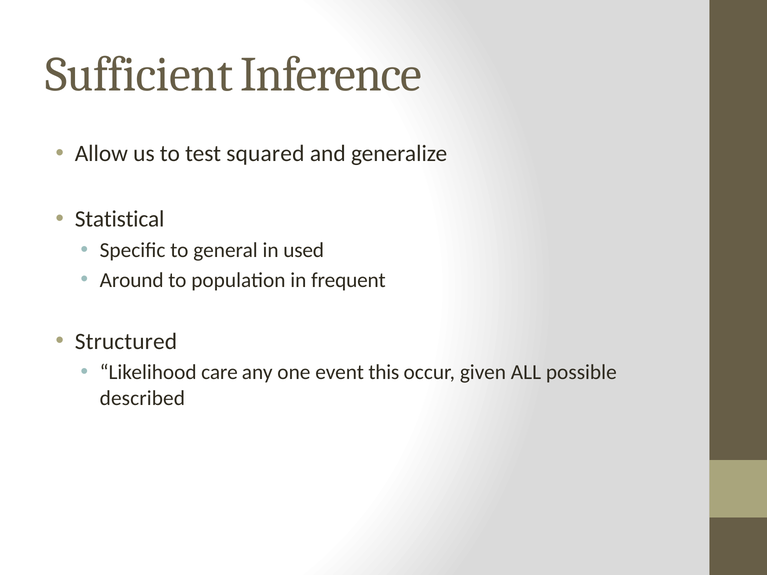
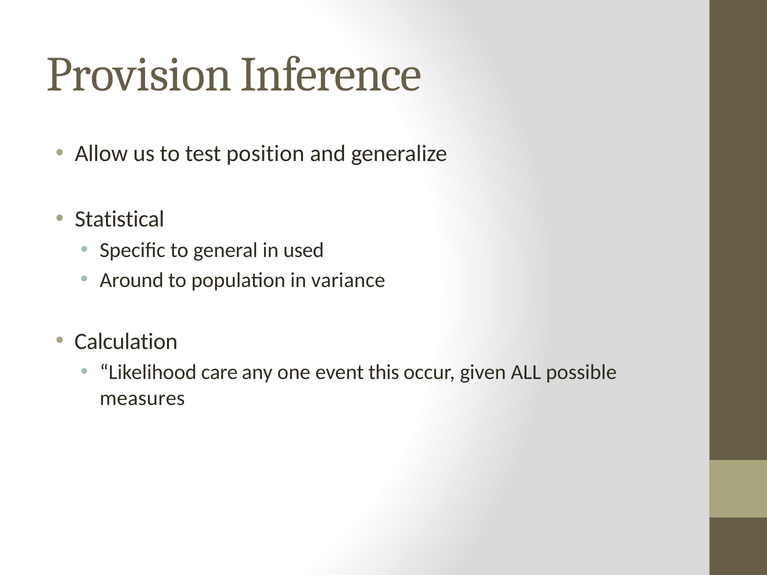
Sufficient: Sufficient -> Provision
squared: squared -> position
frequent: frequent -> variance
Structured: Structured -> Calculation
described: described -> measures
